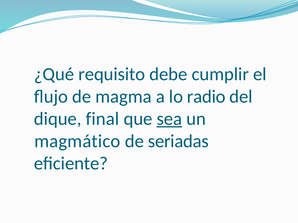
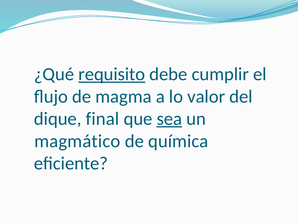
requisito underline: none -> present
radio: radio -> valor
seriadas: seriadas -> química
